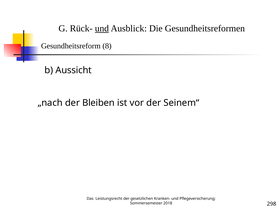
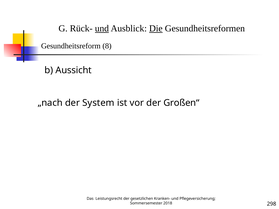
Die underline: none -> present
Bleiben: Bleiben -> System
Seinem“: Seinem“ -> Großen“
